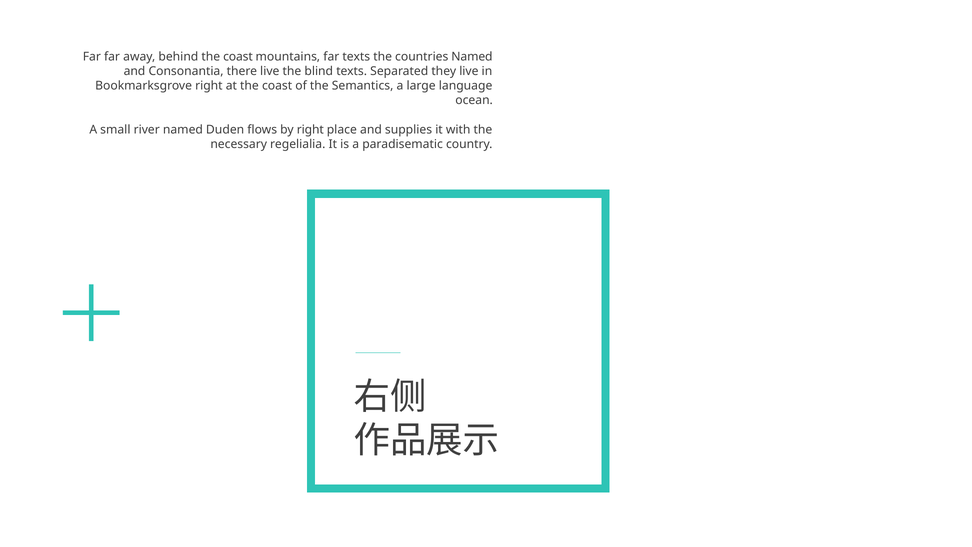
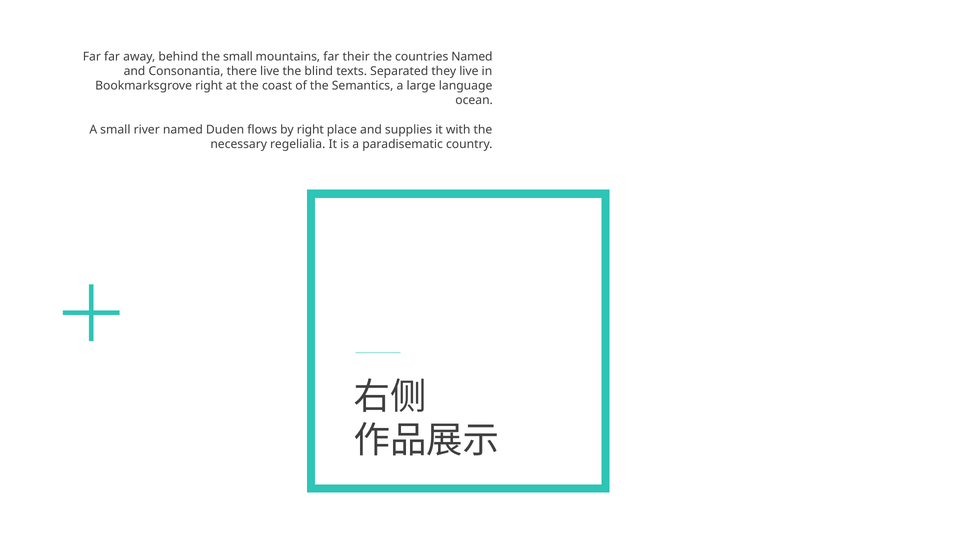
behind the coast: coast -> small
far texts: texts -> their
